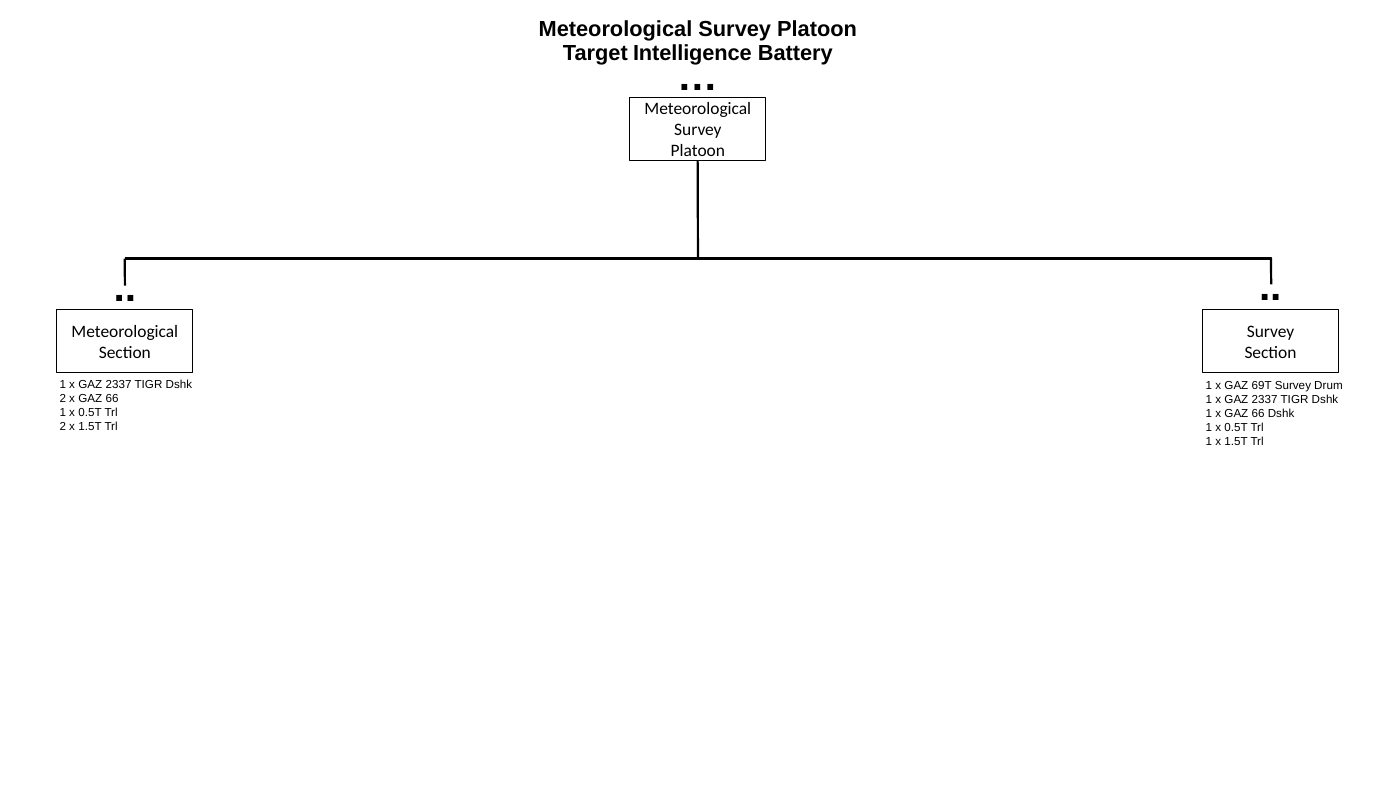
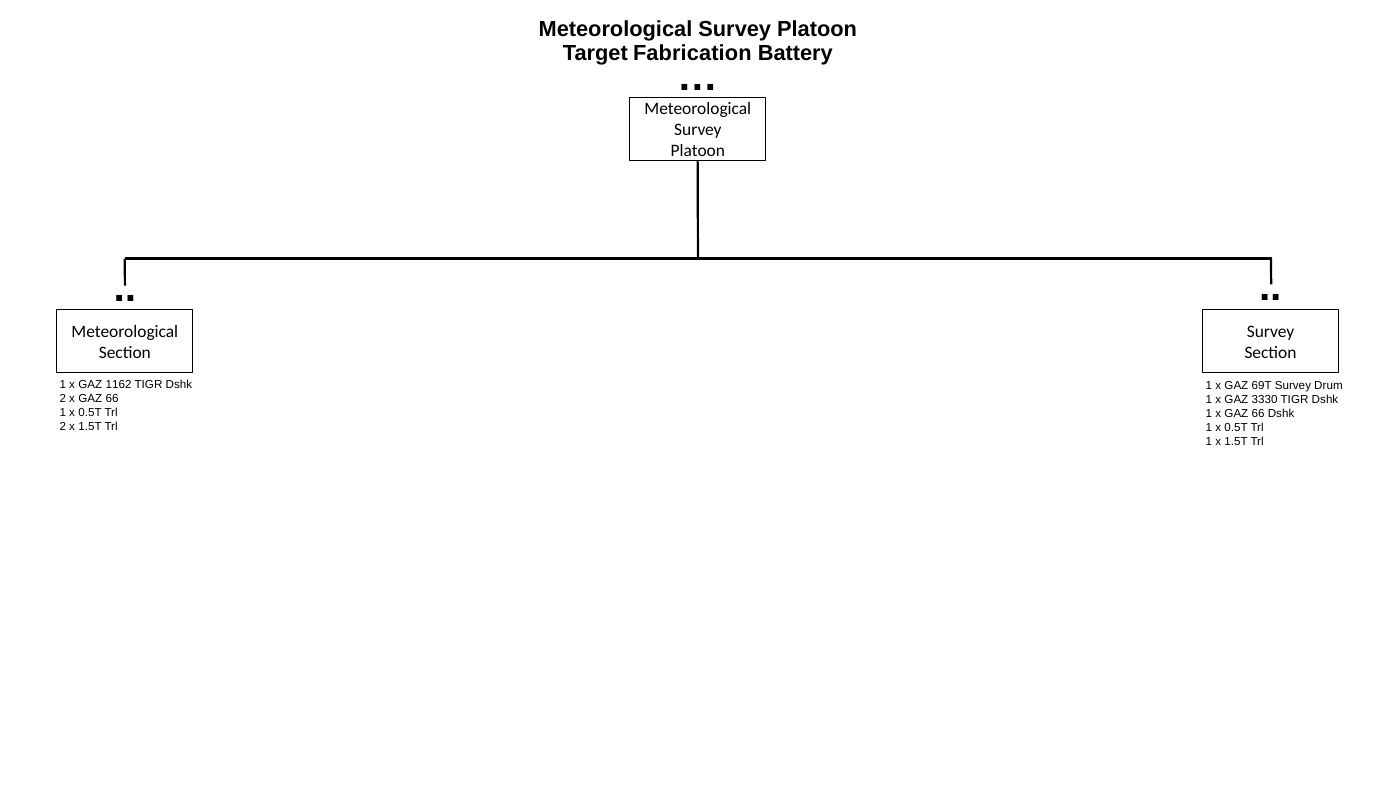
Intelligence: Intelligence -> Fabrication
2337 at (119, 385): 2337 -> 1162
2337 at (1265, 400): 2337 -> 3330
